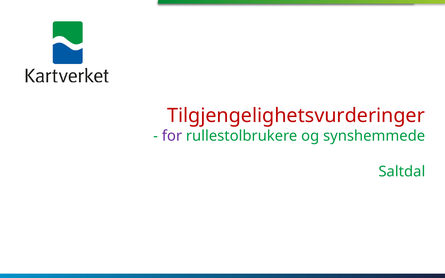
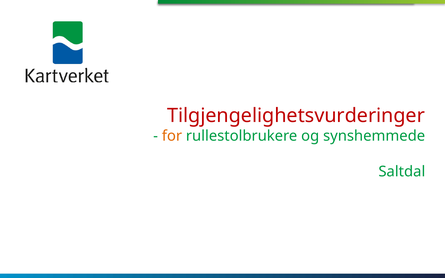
for colour: purple -> orange
